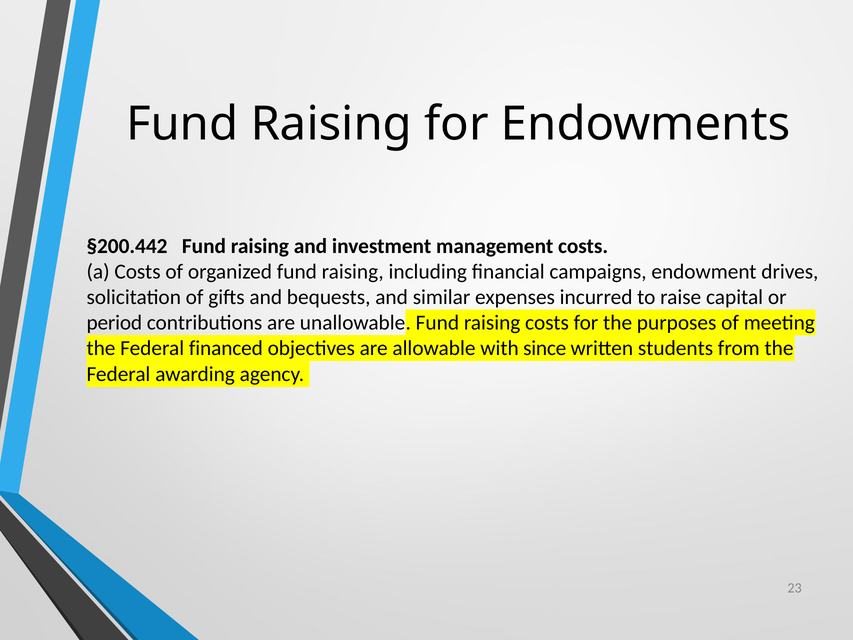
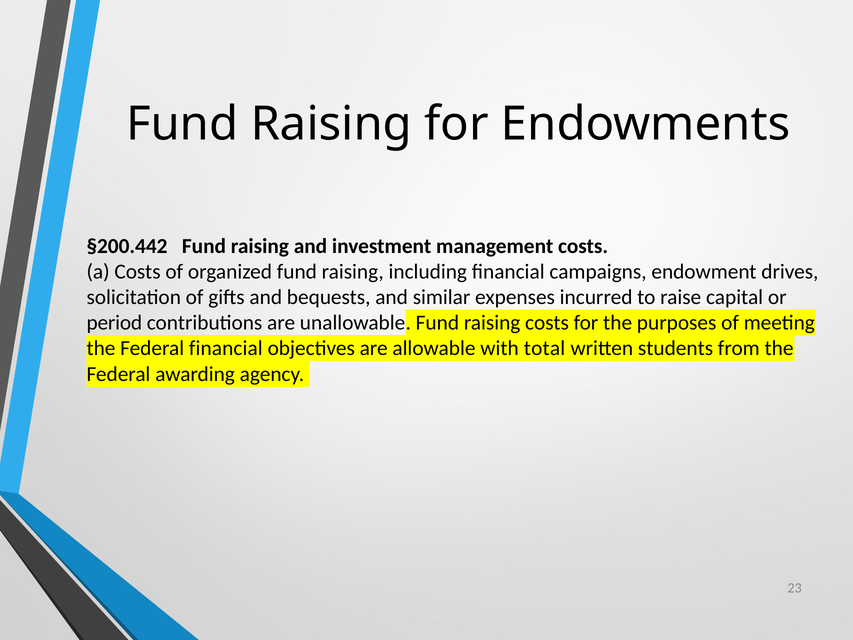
Federal financed: financed -> financial
since: since -> total
